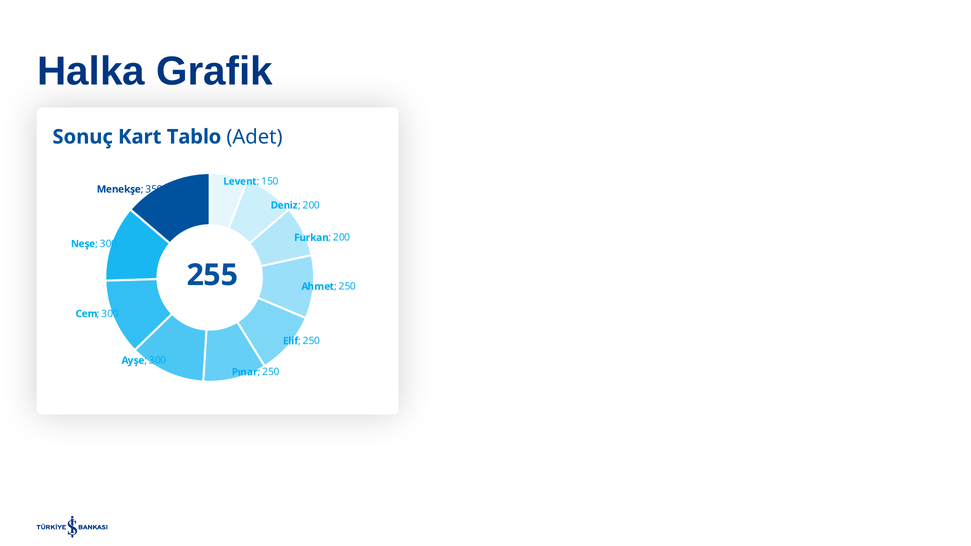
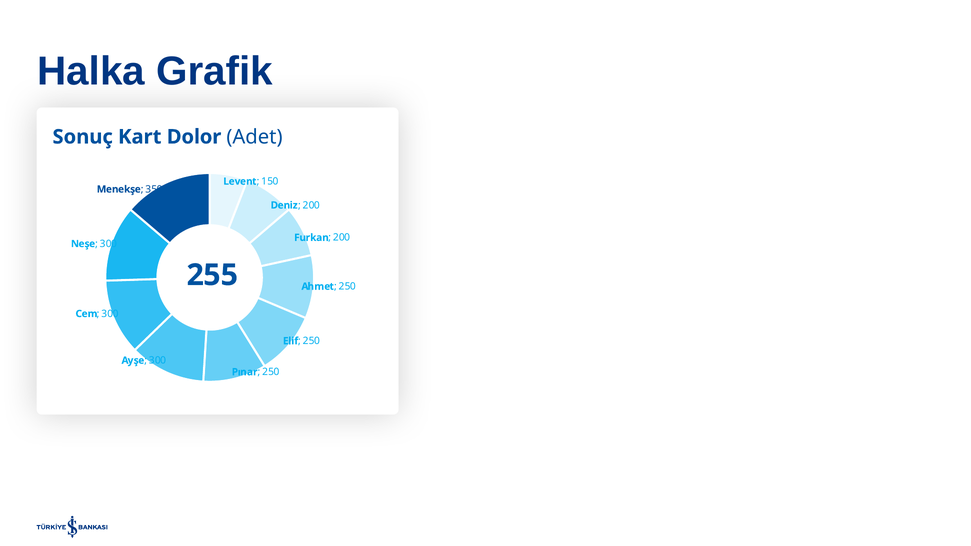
Tablo: Tablo -> Dolor
